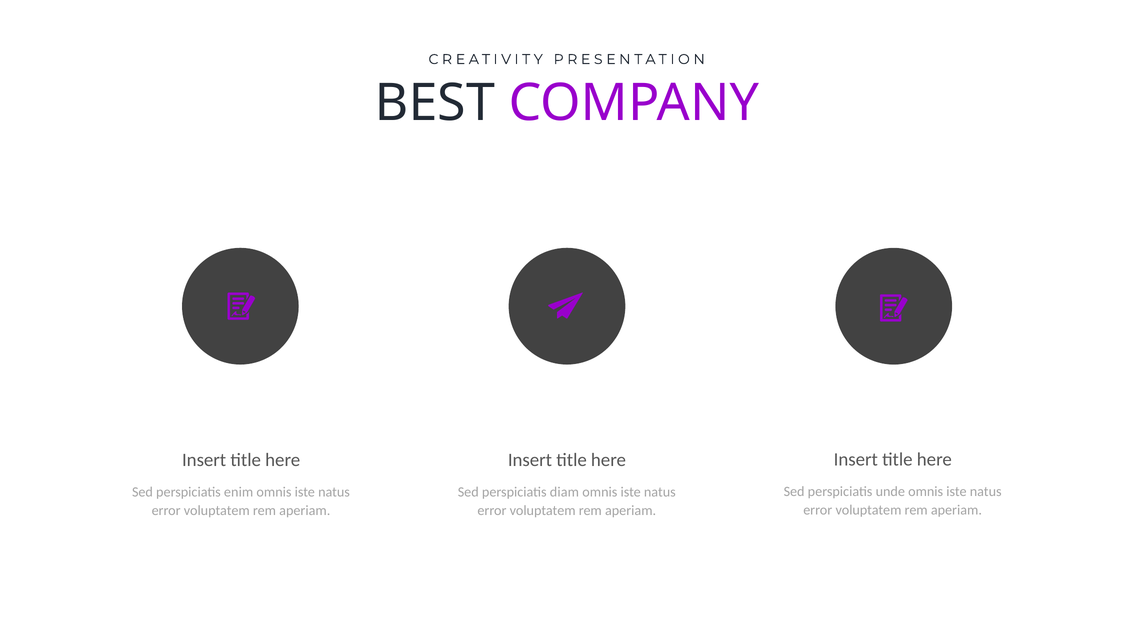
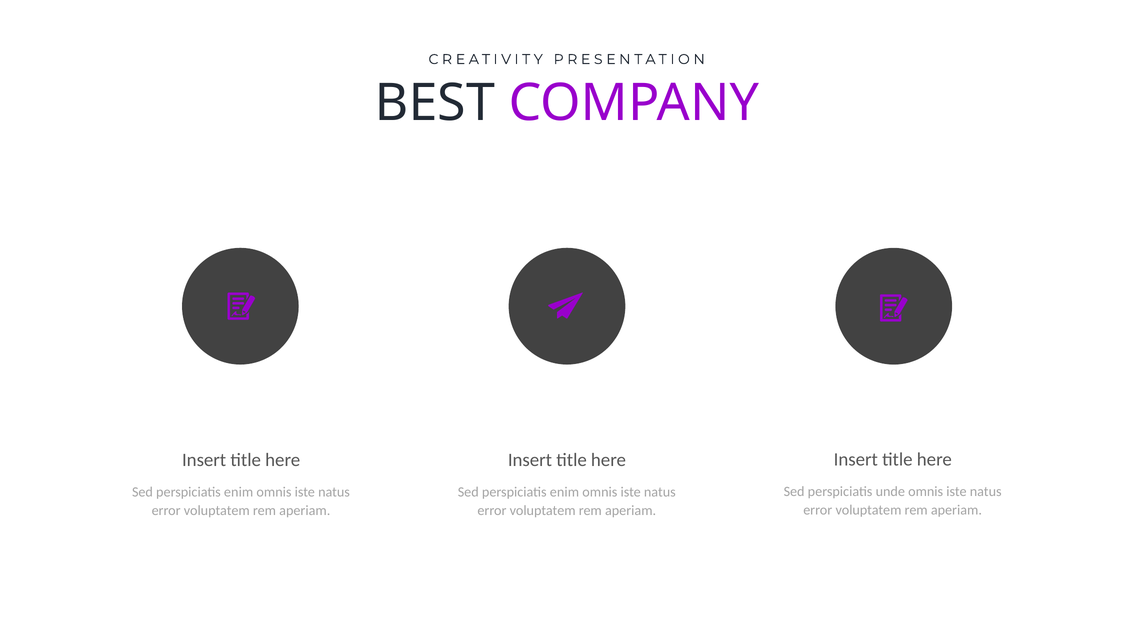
diam at (564, 492): diam -> enim
